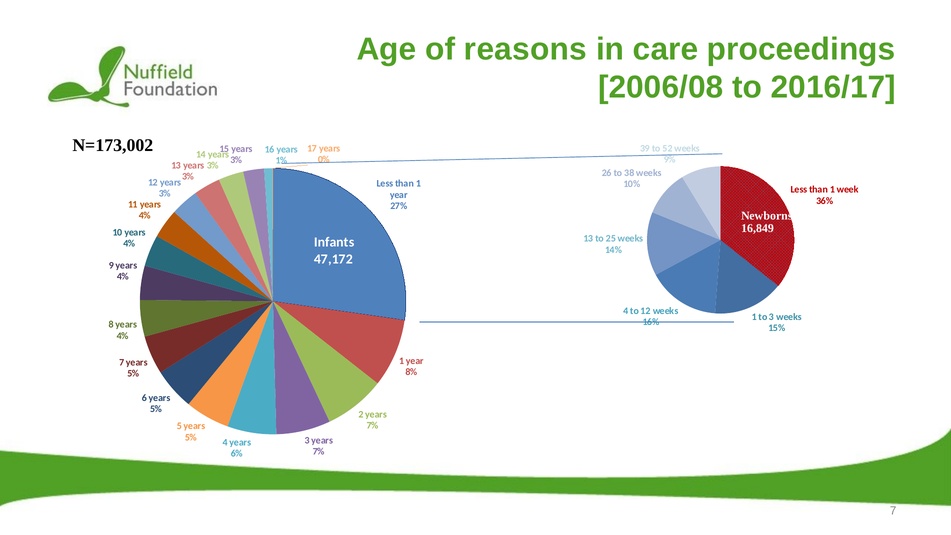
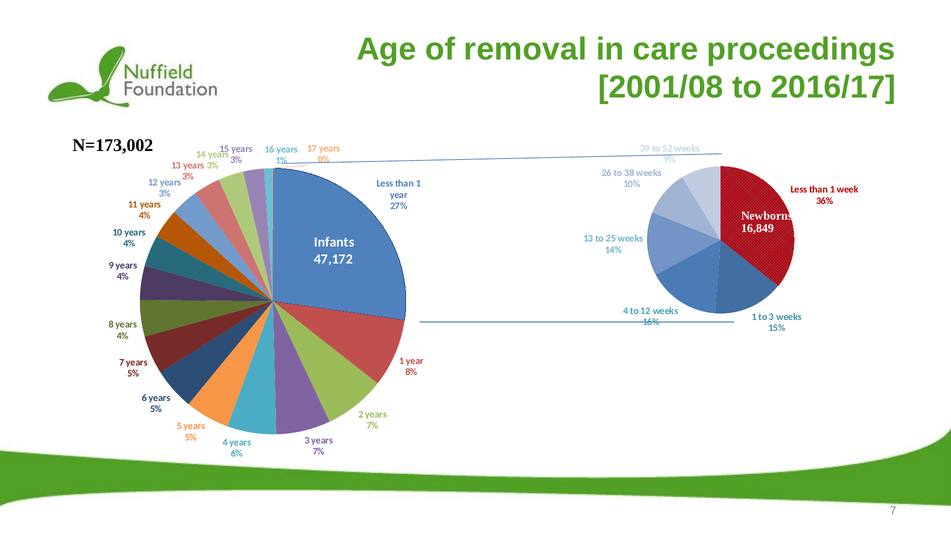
reasons: reasons -> removal
2006/08: 2006/08 -> 2001/08
